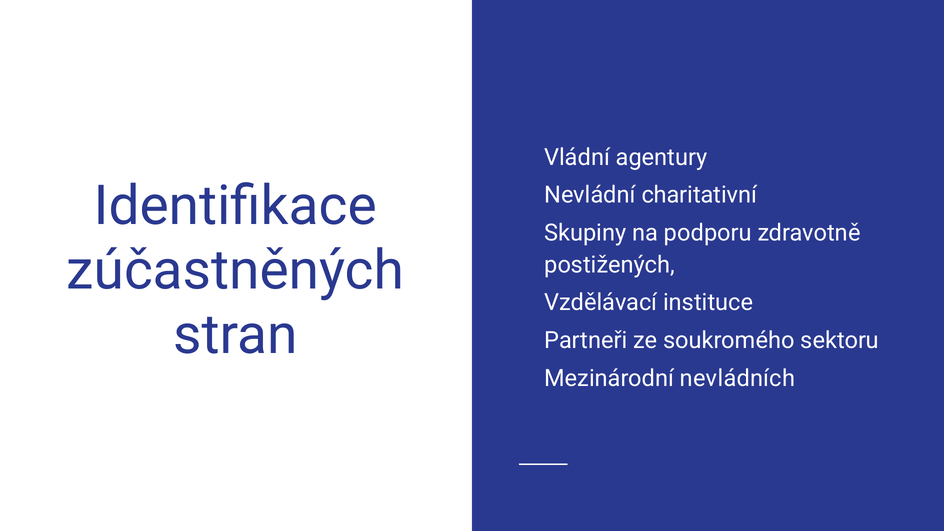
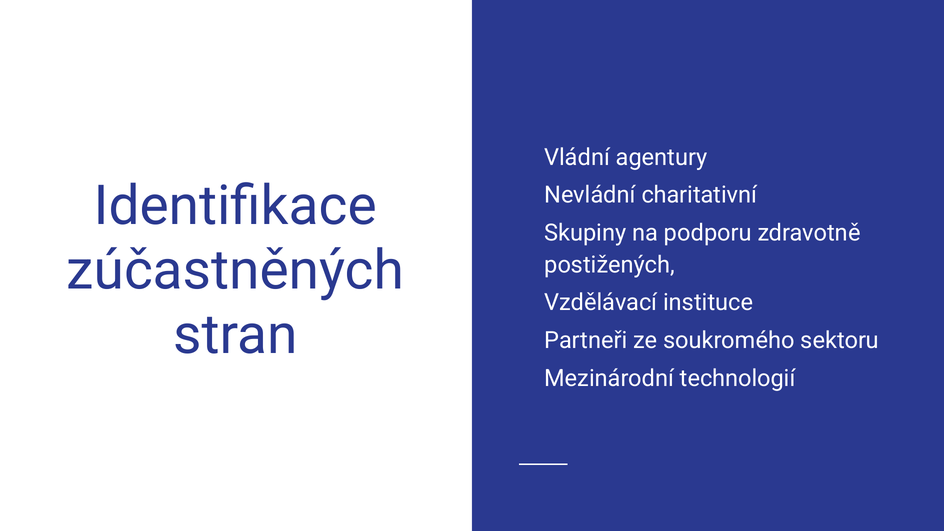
nevládních: nevládních -> technologií
